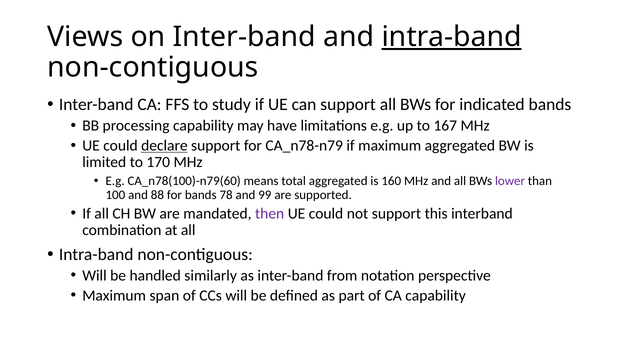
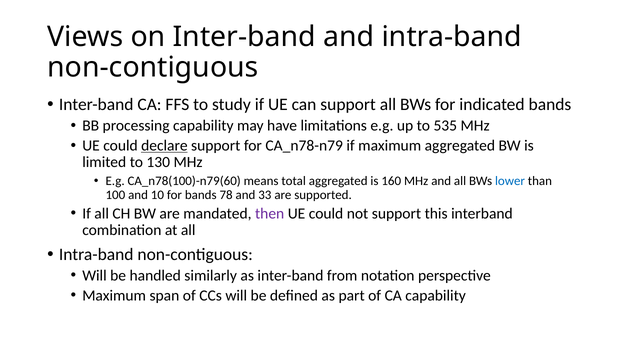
intra-band at (452, 37) underline: present -> none
167: 167 -> 535
170: 170 -> 130
lower colour: purple -> blue
88: 88 -> 10
99: 99 -> 33
